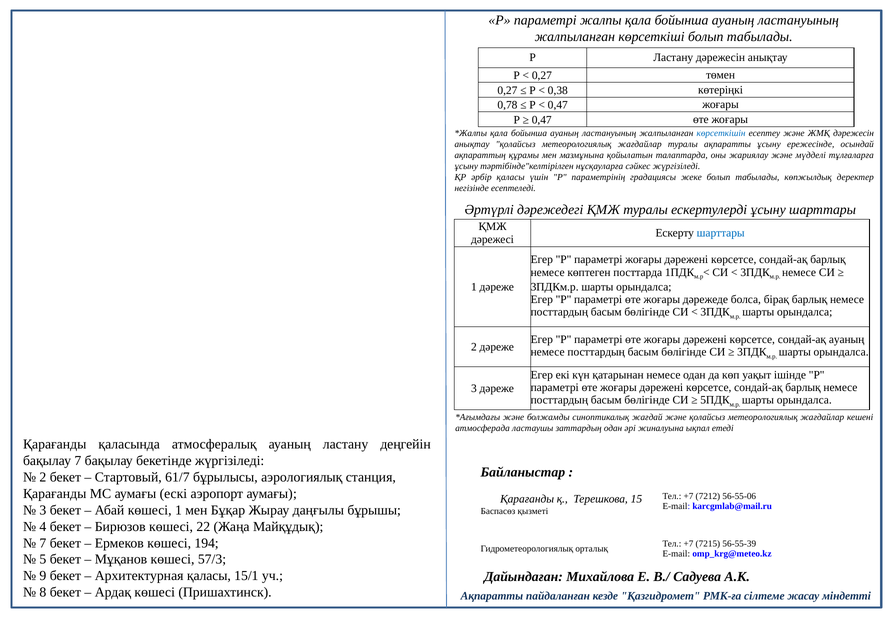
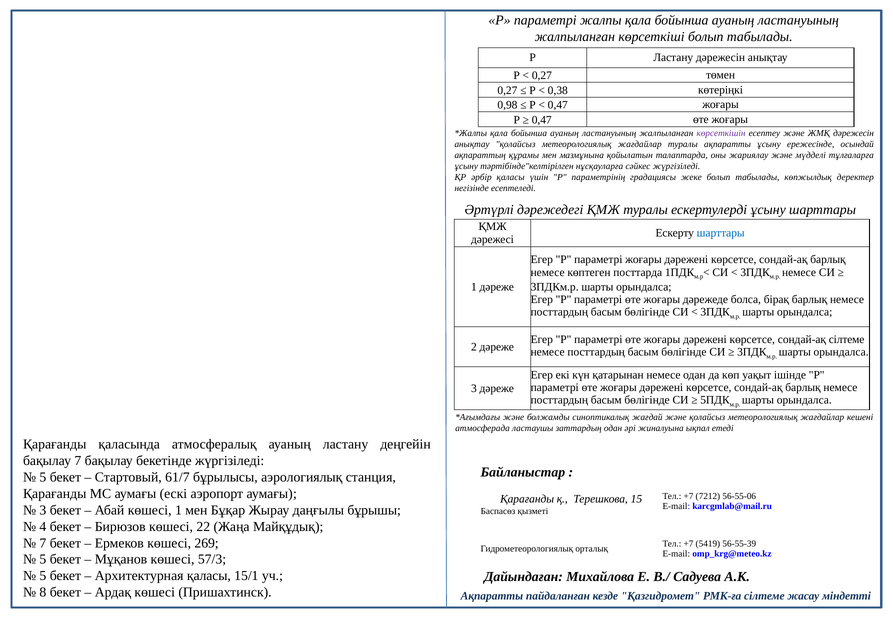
0,78: 0,78 -> 0,98
көрсеткішін colour: blue -> purple
сондай-ақ ауаның: ауаның -> сілтеме
2 at (43, 477): 2 -> 5
194: 194 -> 269
7215: 7215 -> 5419
9 at (43, 576): 9 -> 5
